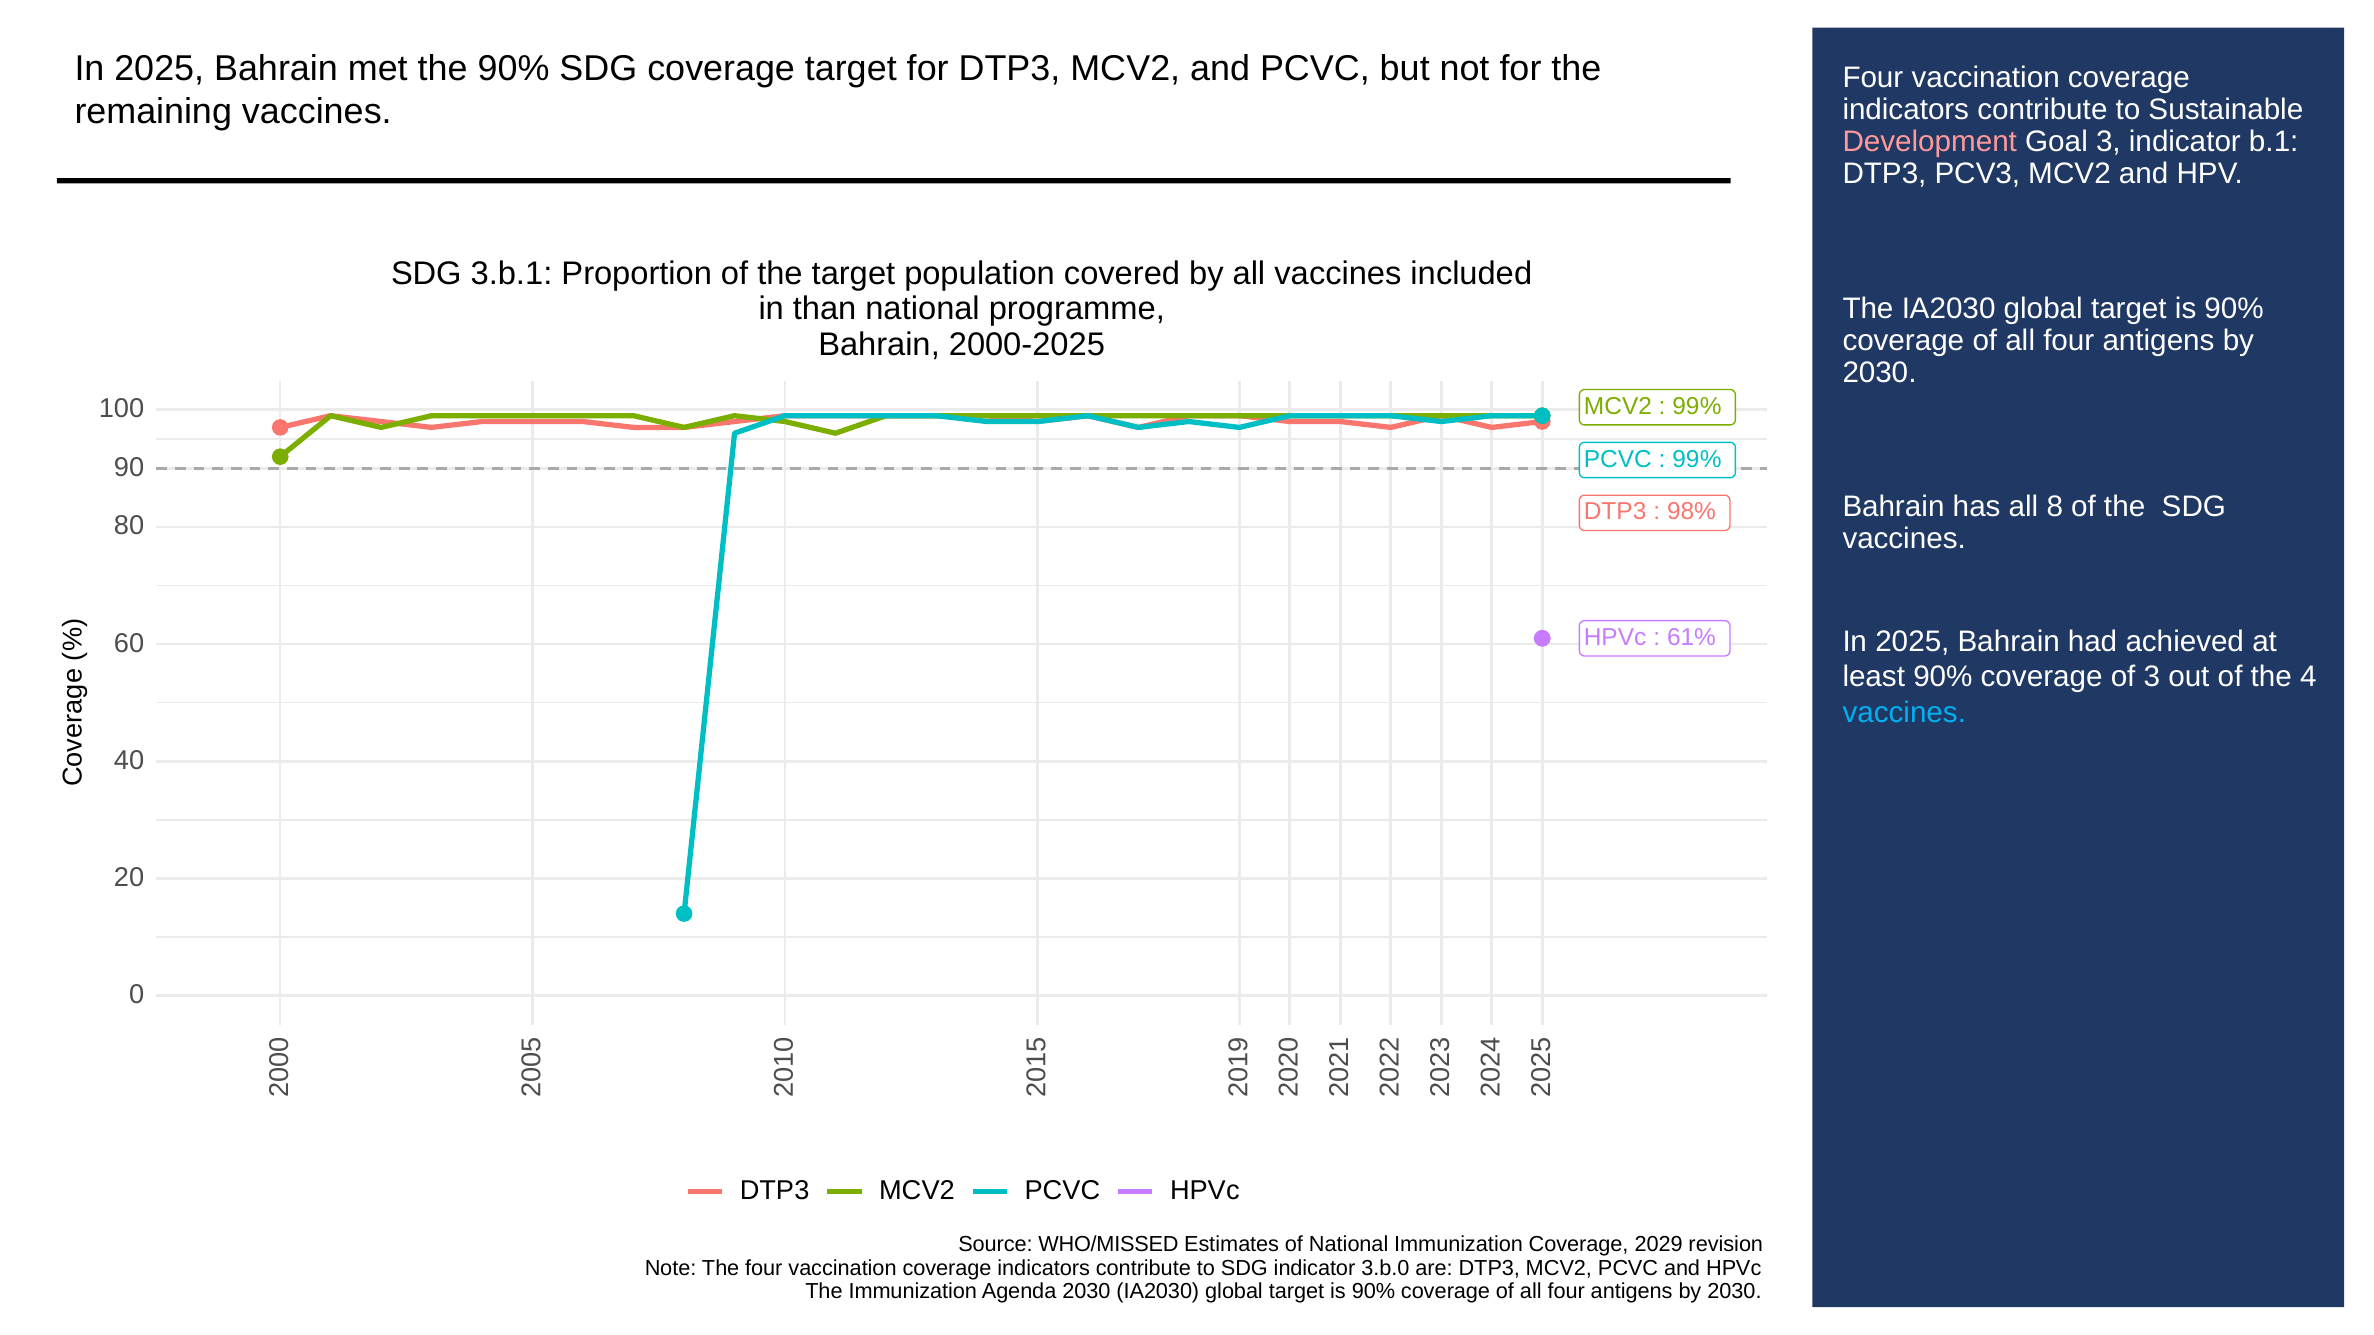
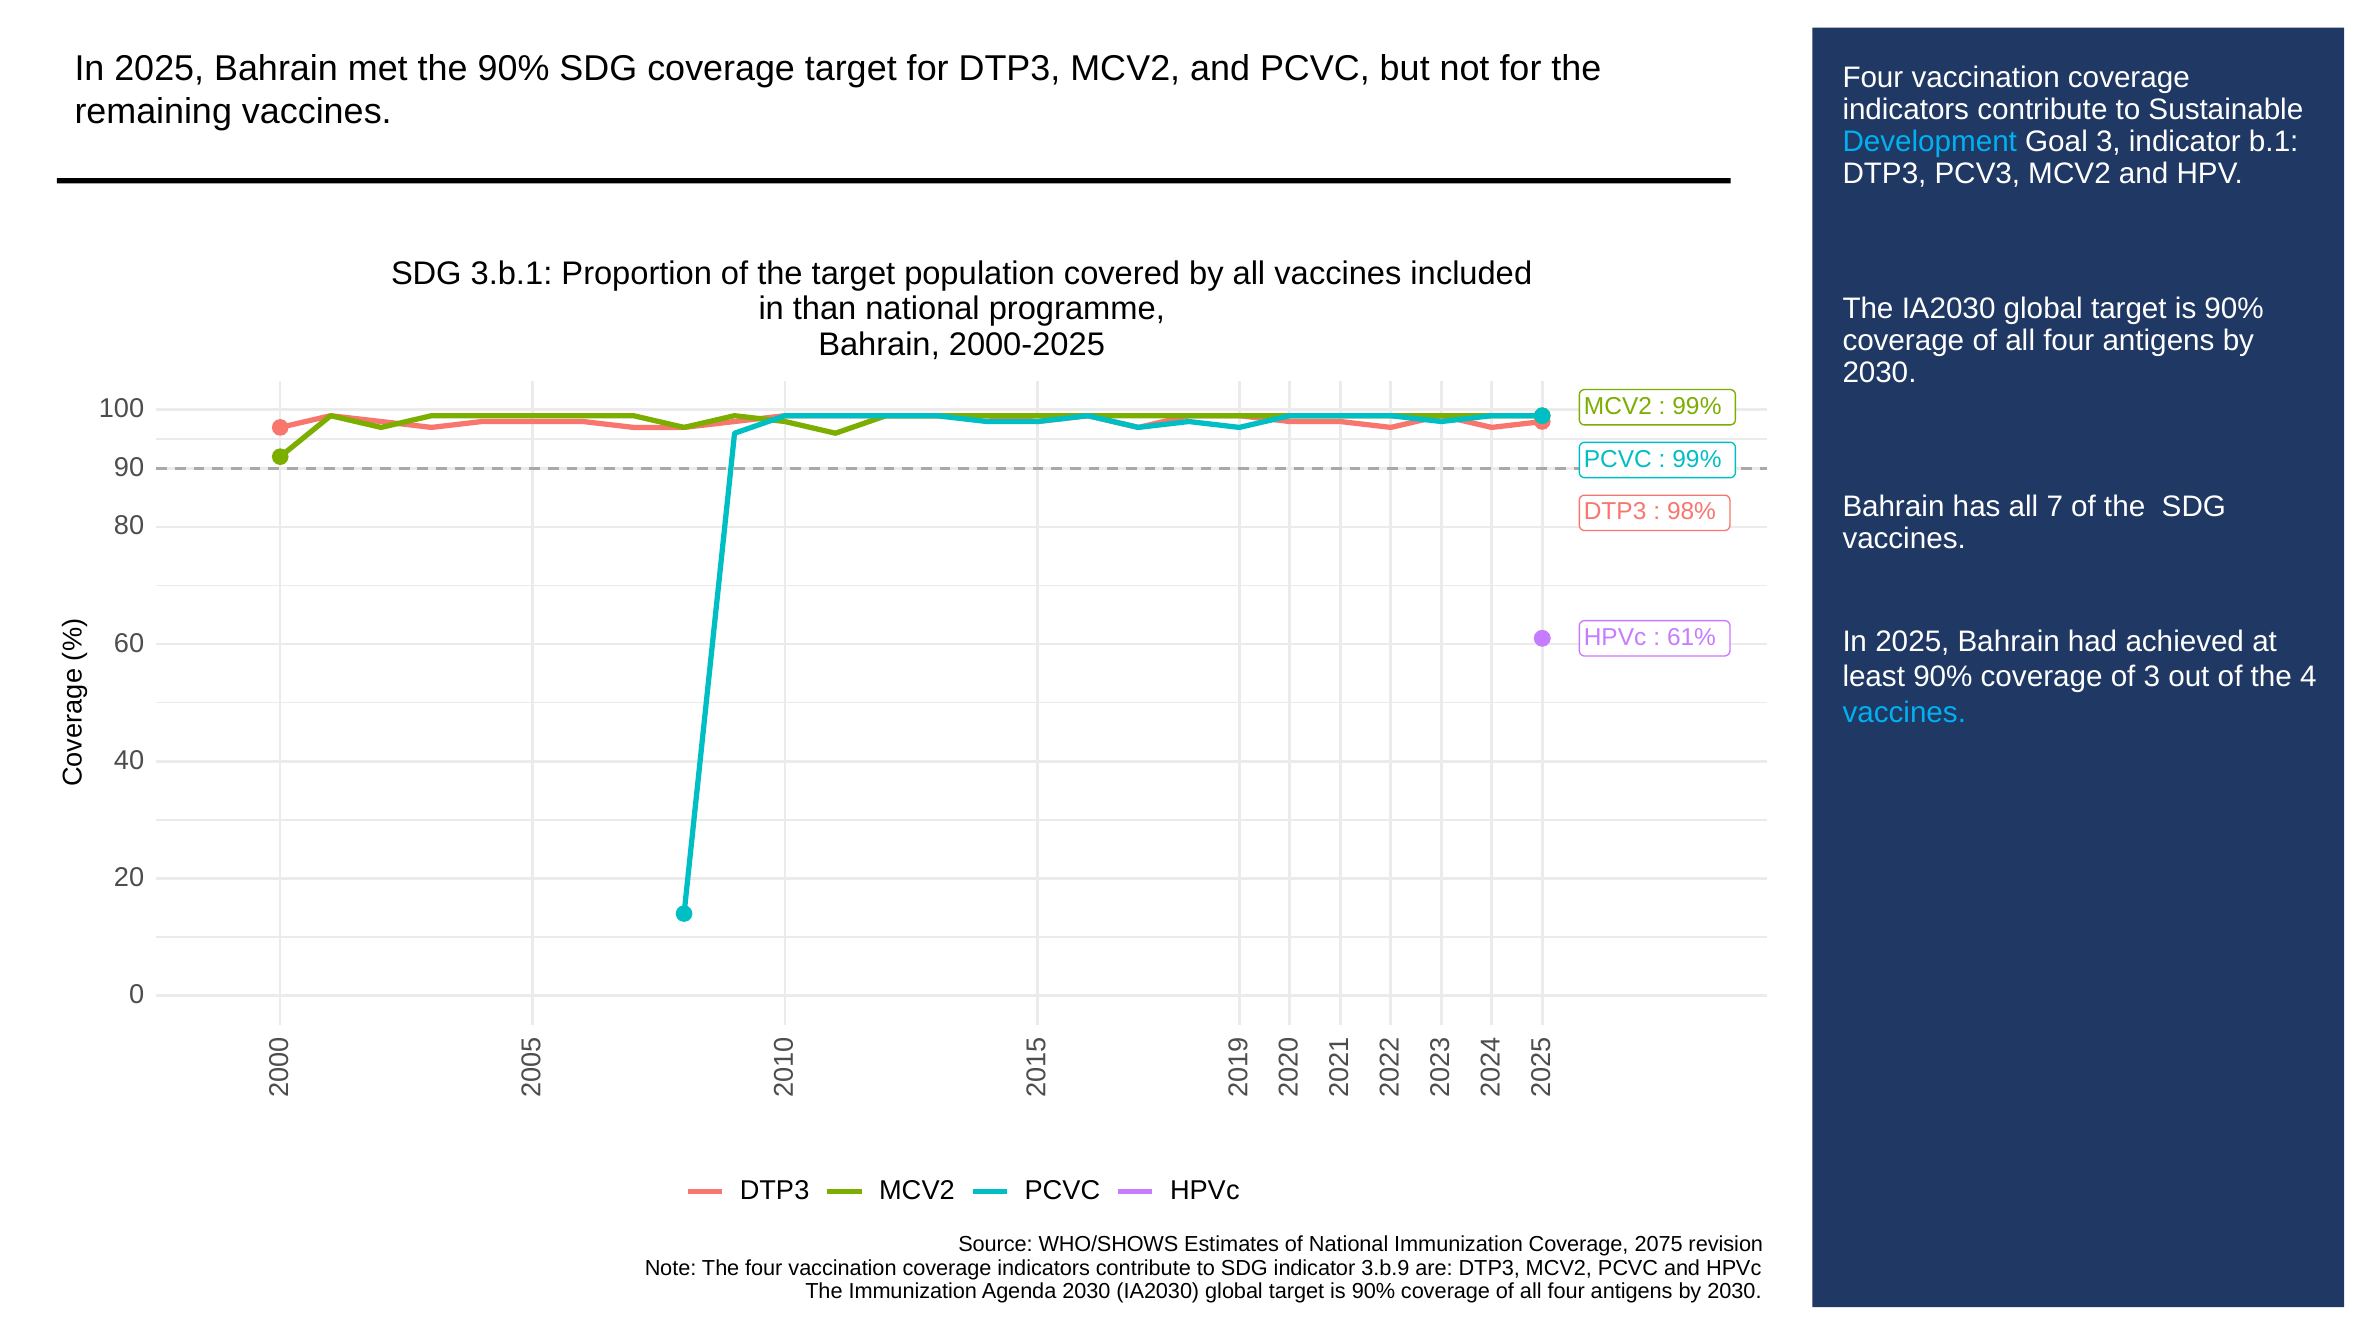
Development colour: pink -> light blue
8: 8 -> 7
WHO/MISSED: WHO/MISSED -> WHO/SHOWS
2029: 2029 -> 2075
3.b.0: 3.b.0 -> 3.b.9
